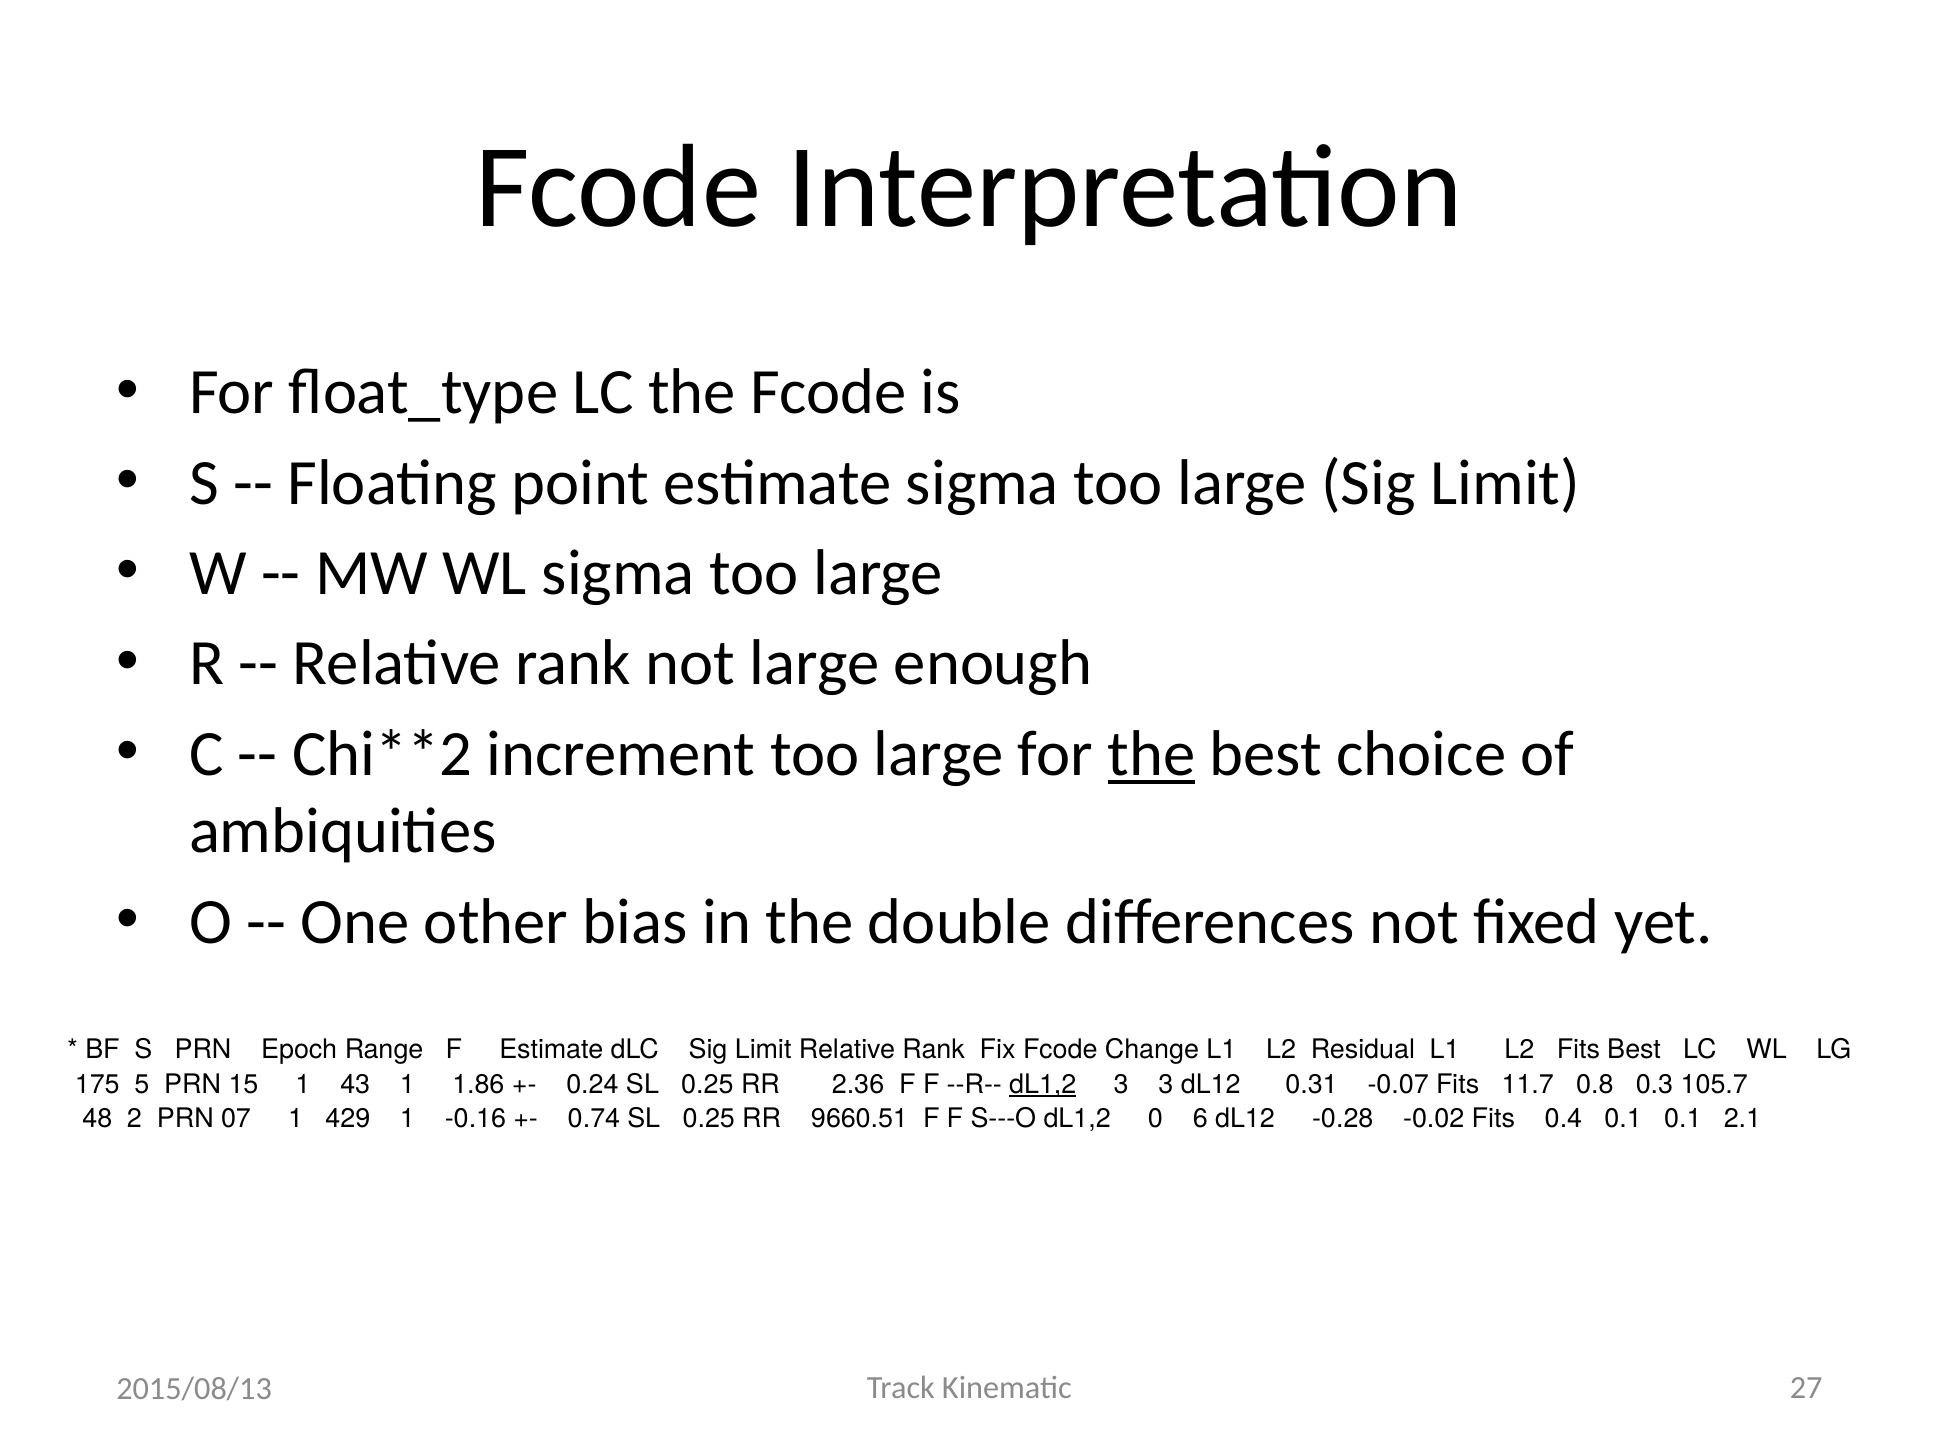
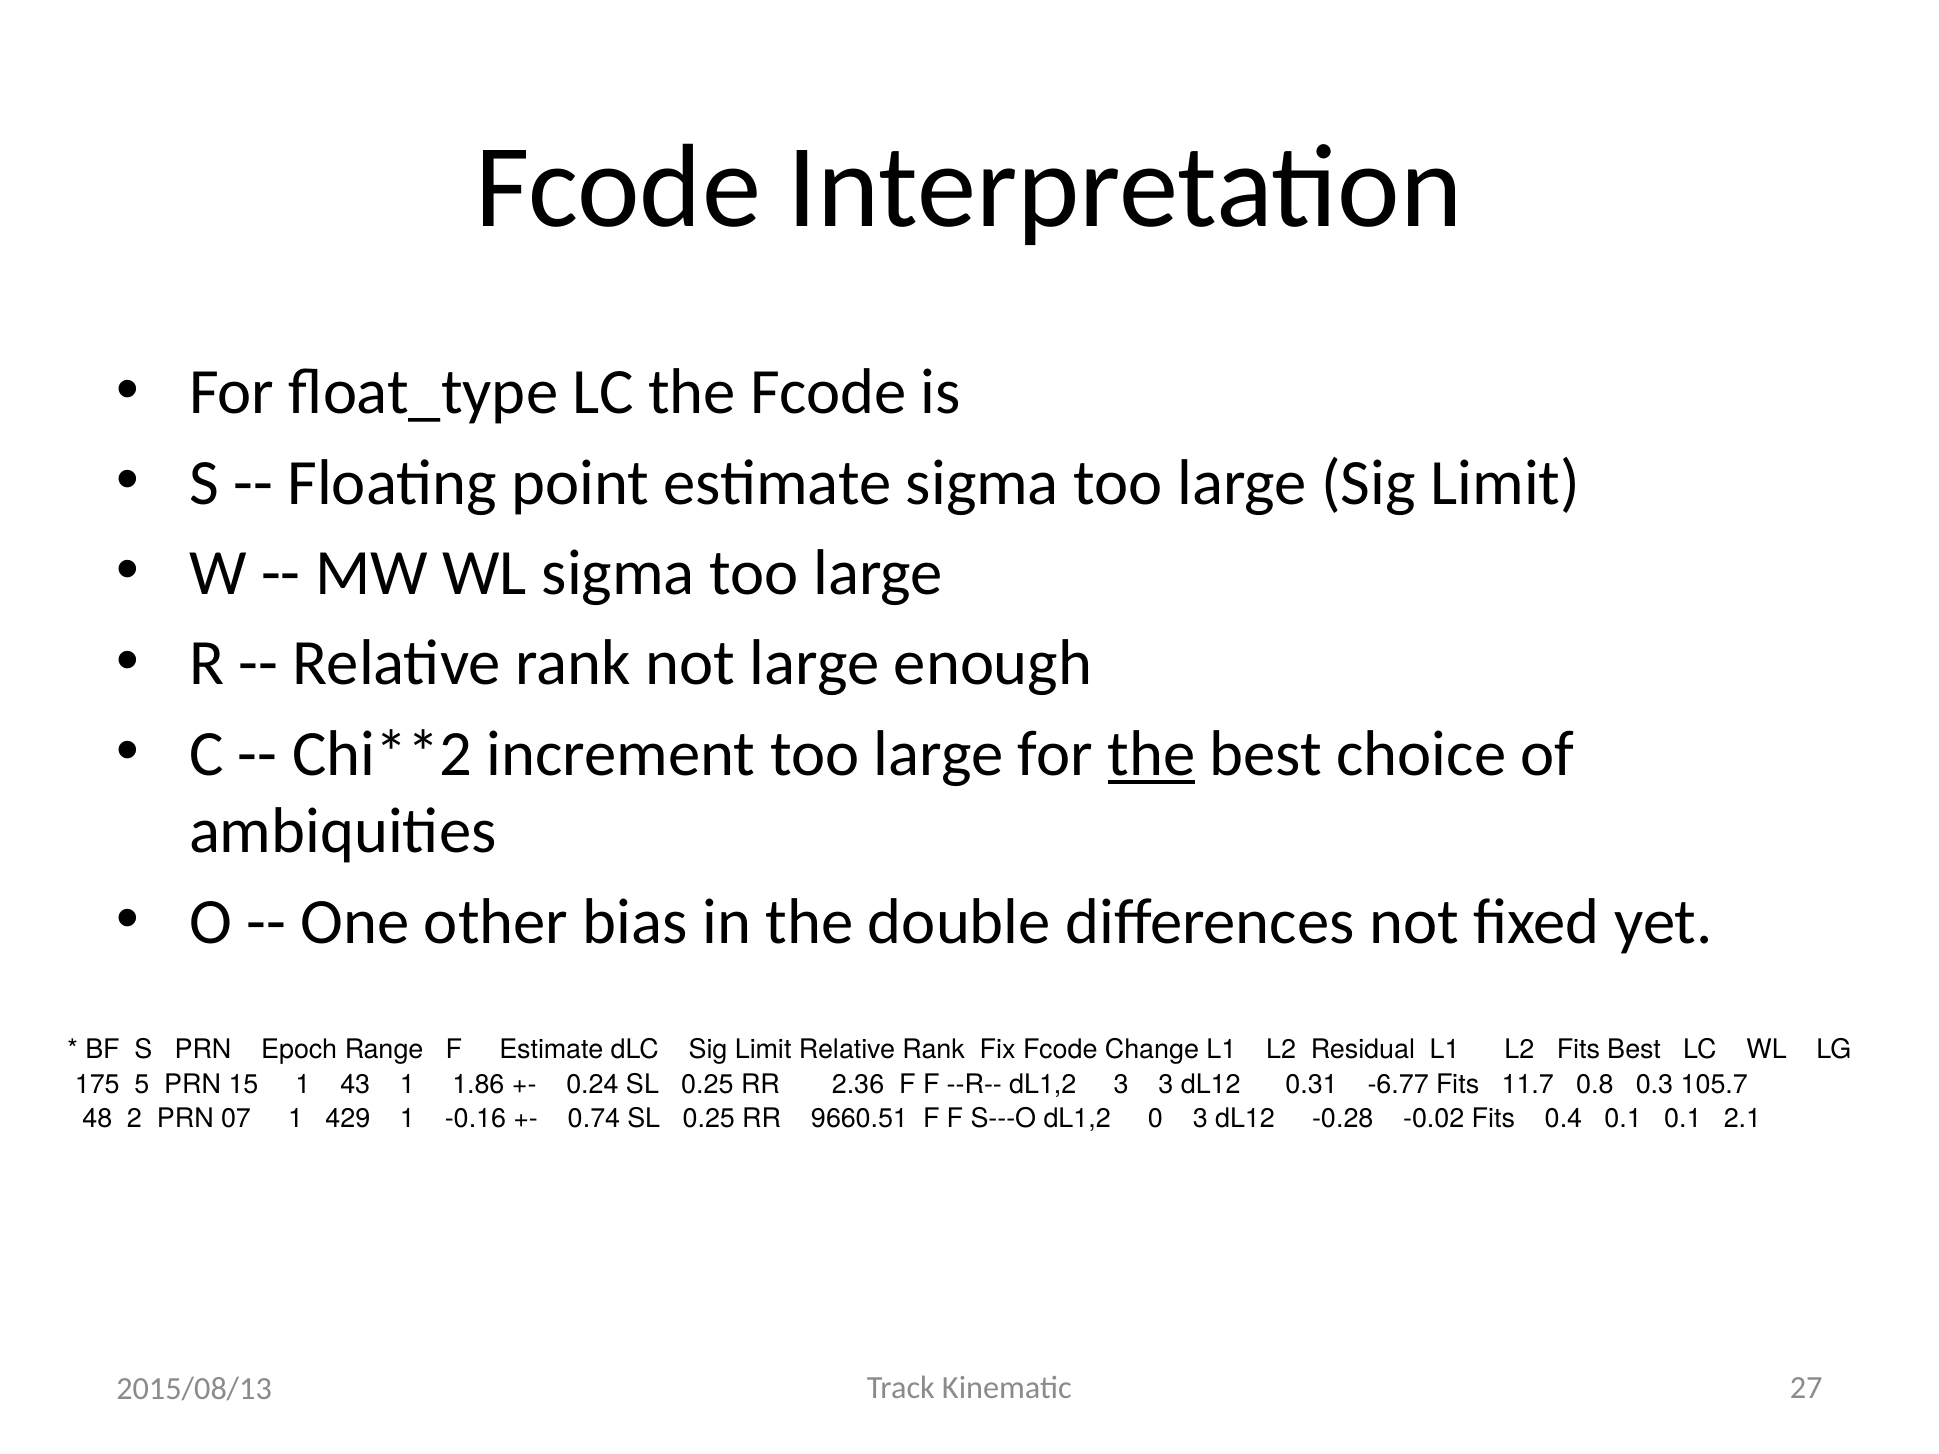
dL1,2 at (1043, 1085) underline: present -> none
-0.07: -0.07 -> -6.77
0 6: 6 -> 3
